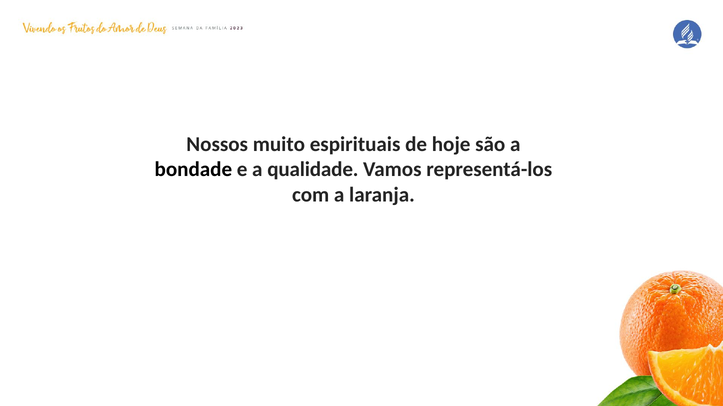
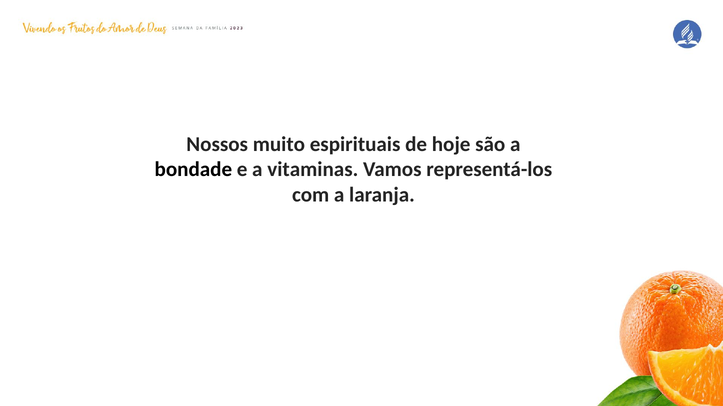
qualidade: qualidade -> vitaminas
